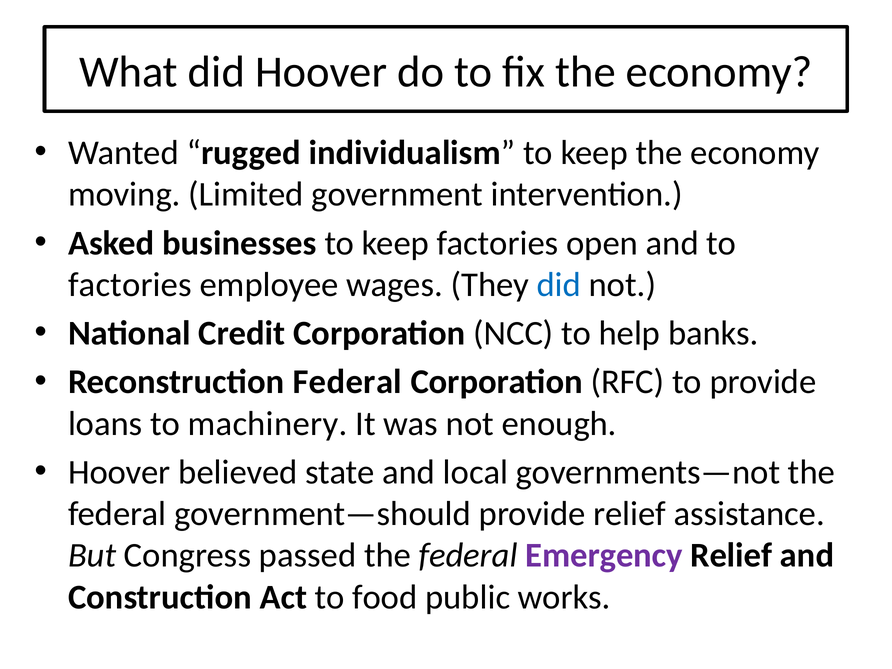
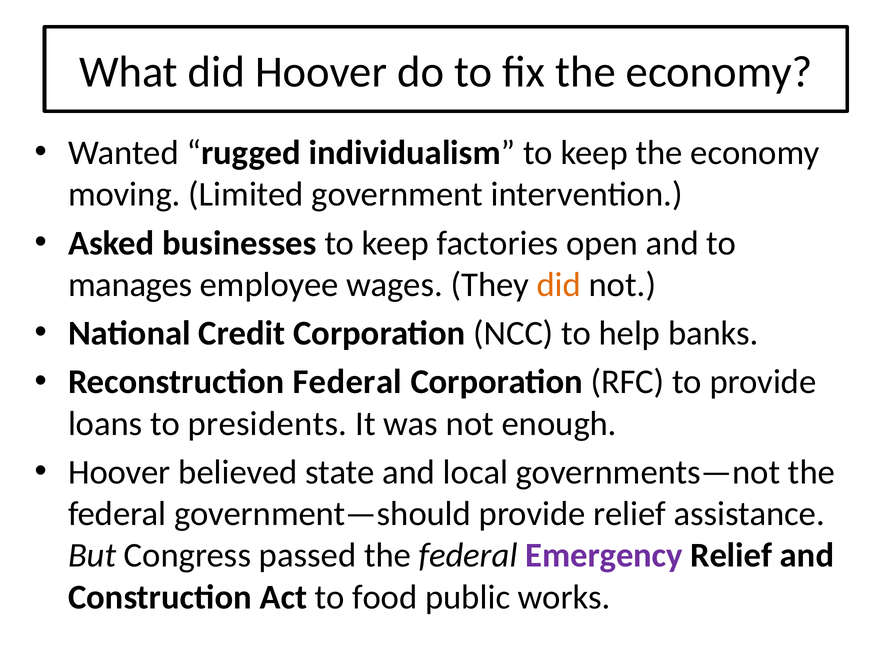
factories at (130, 285): factories -> manages
did at (559, 285) colour: blue -> orange
machinery: machinery -> presidents
